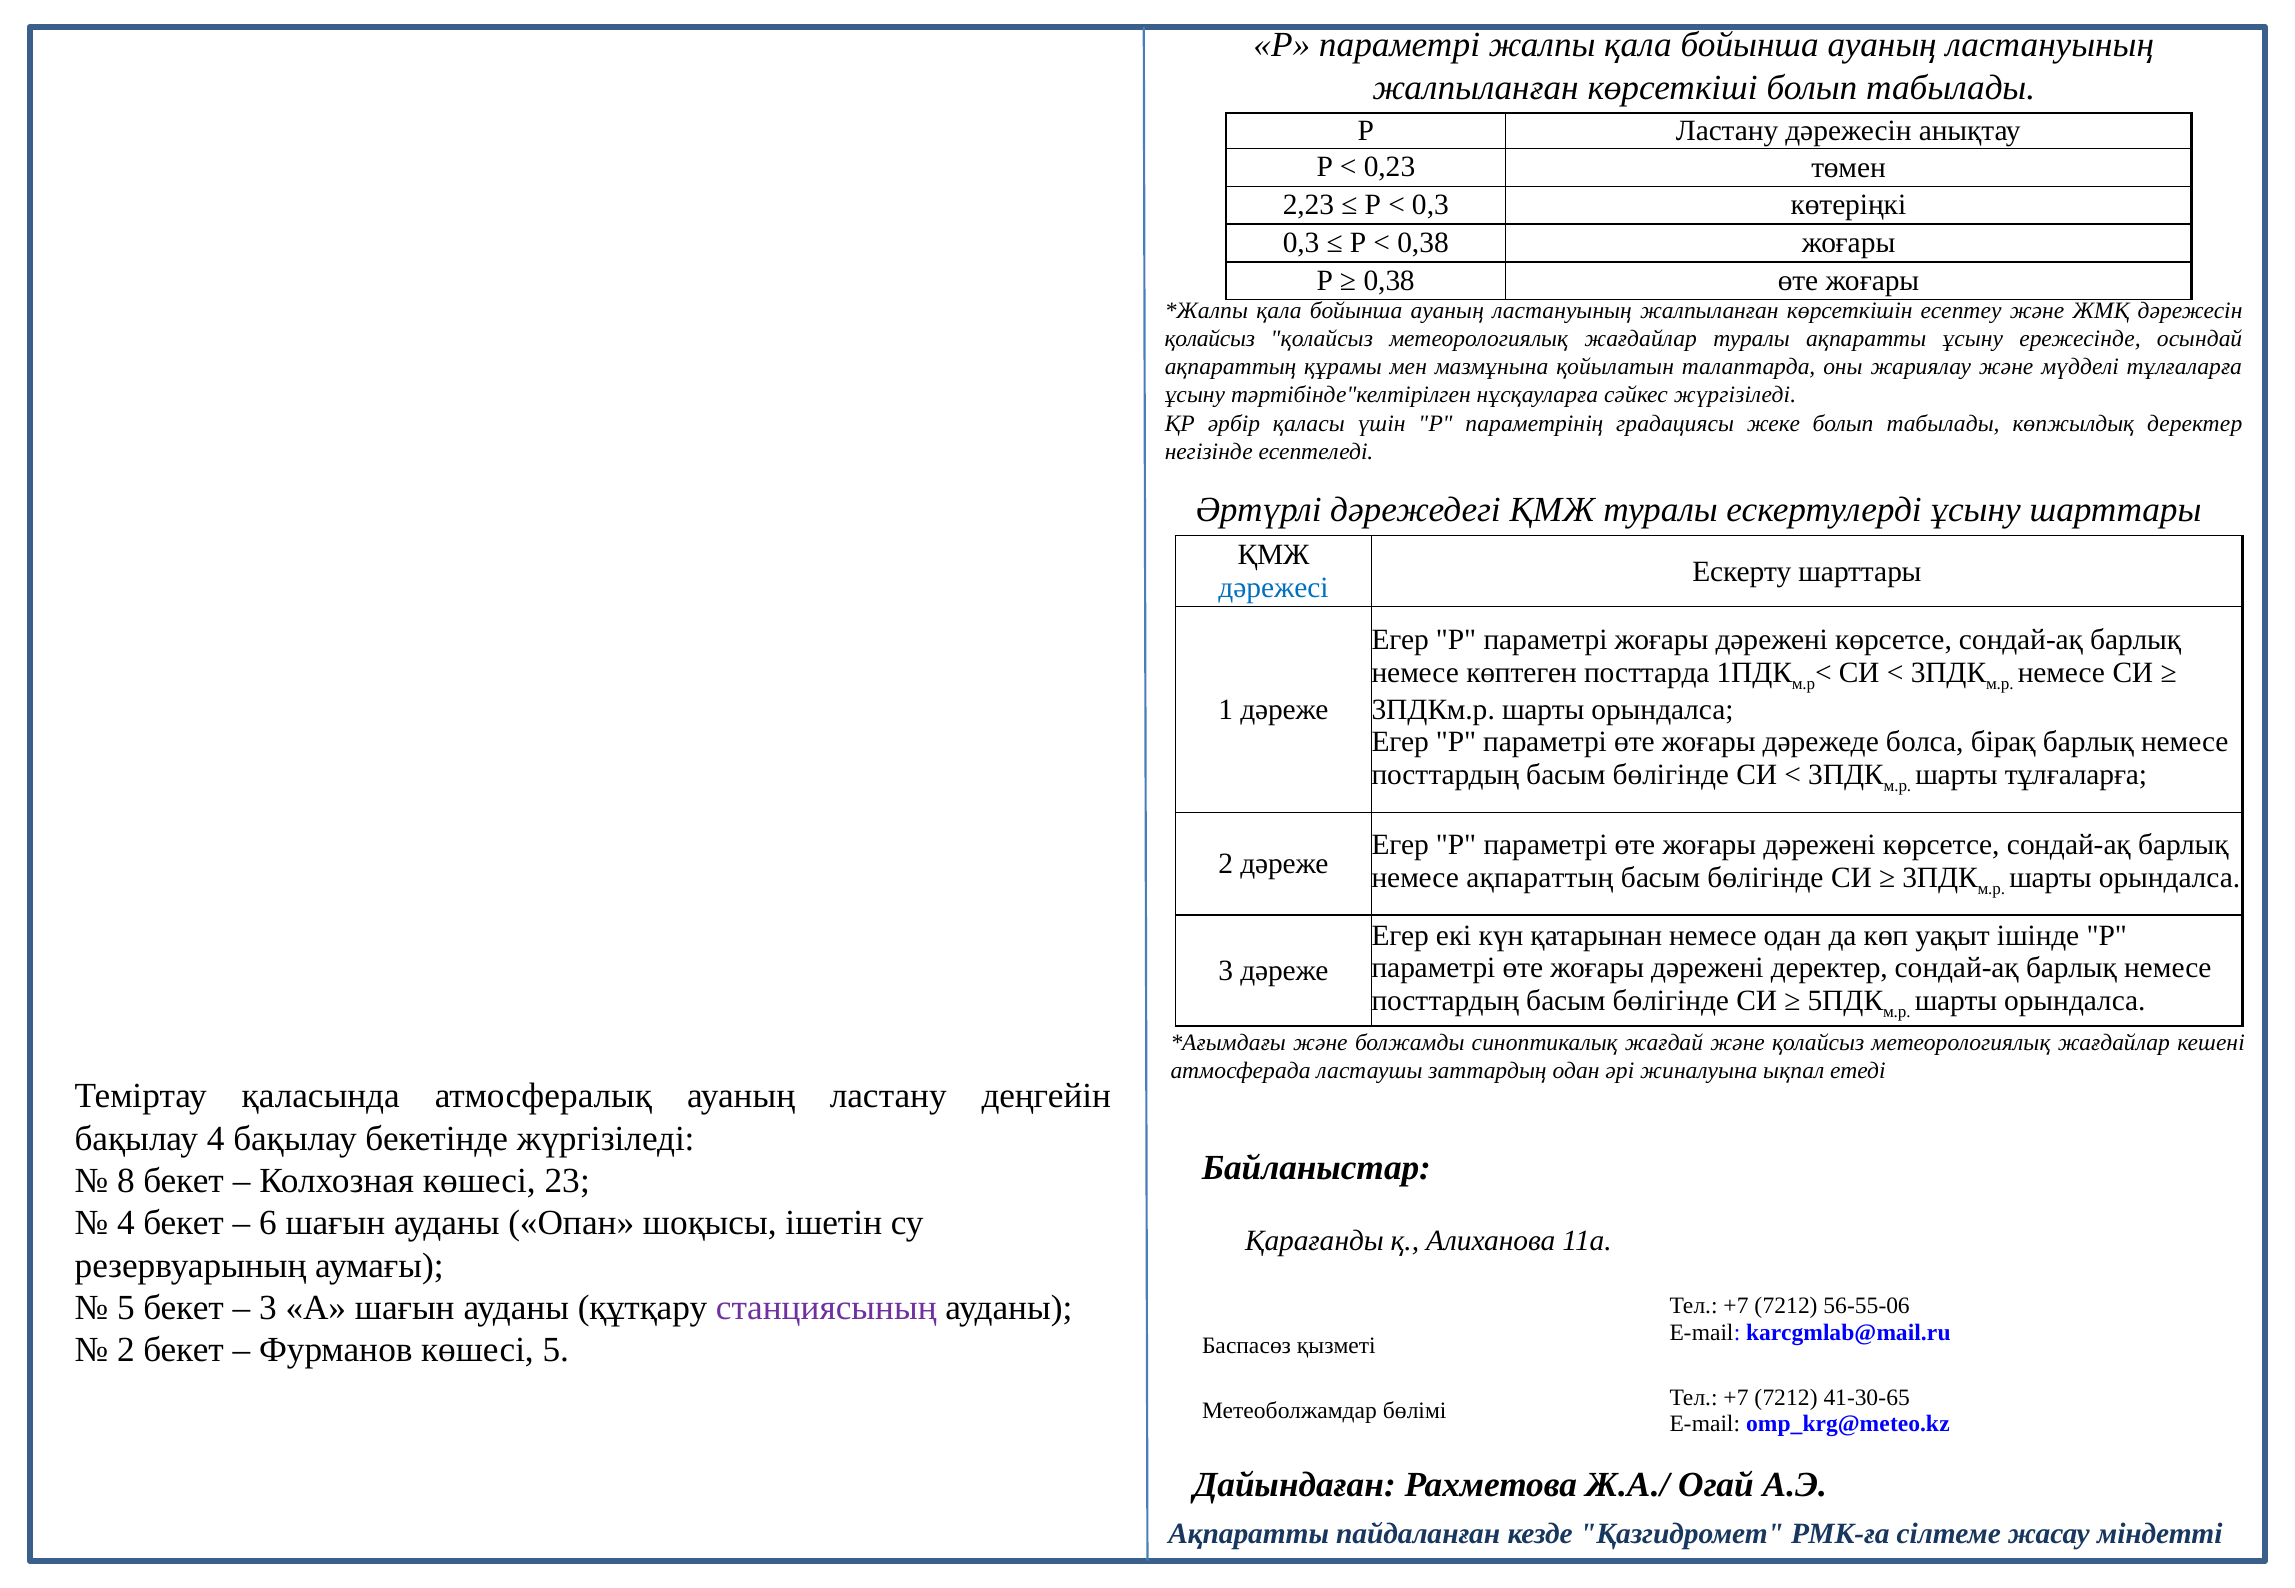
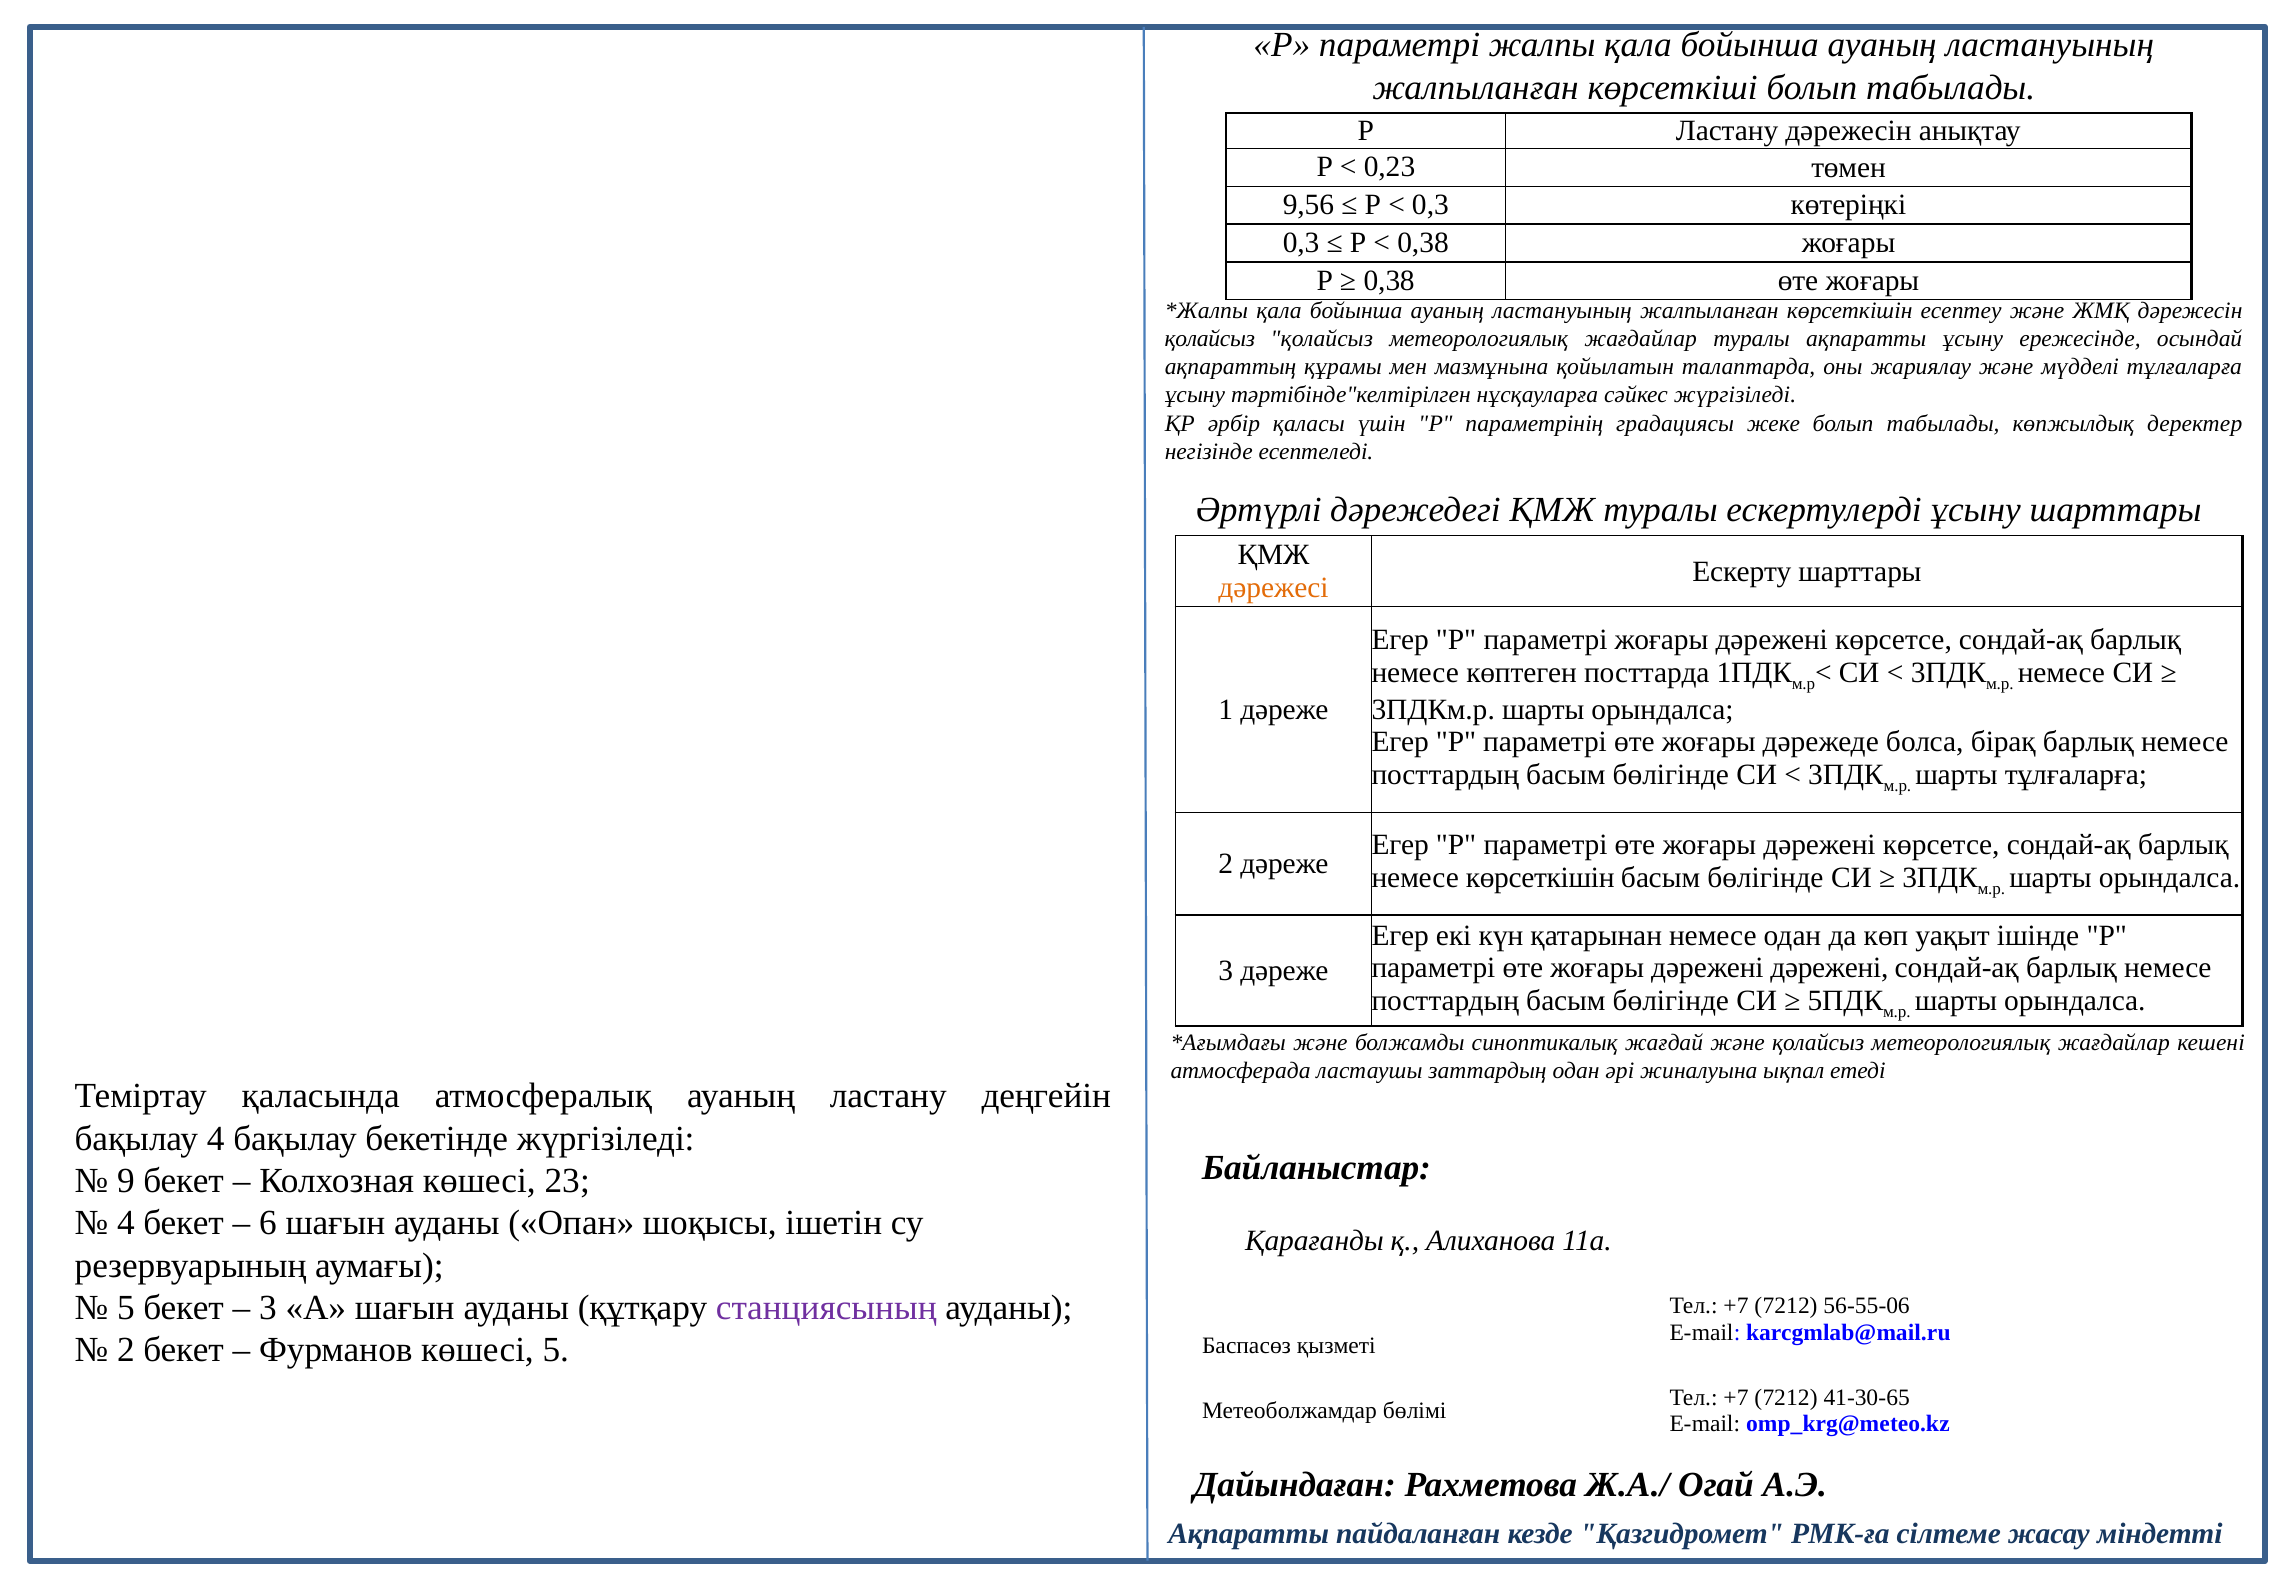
2,23: 2,23 -> 9,56
дәрежесі colour: blue -> orange
немесе ақпараттың: ақпараттың -> көрсеткішін
дәрежені деректер: деректер -> дәрежені
8: 8 -> 9
